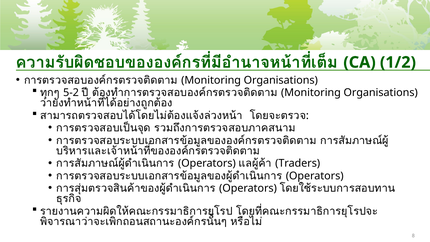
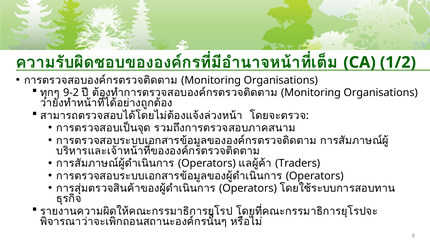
5-2: 5-2 -> 9-2
